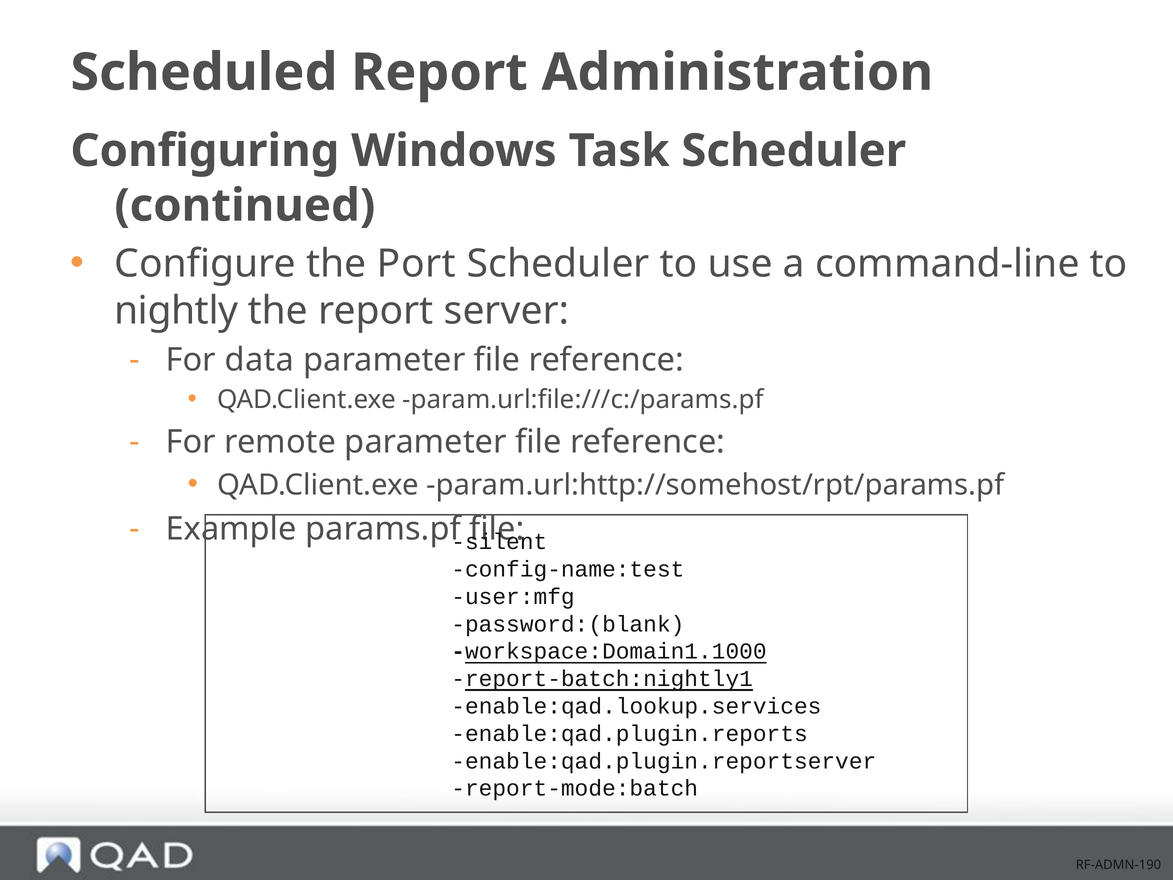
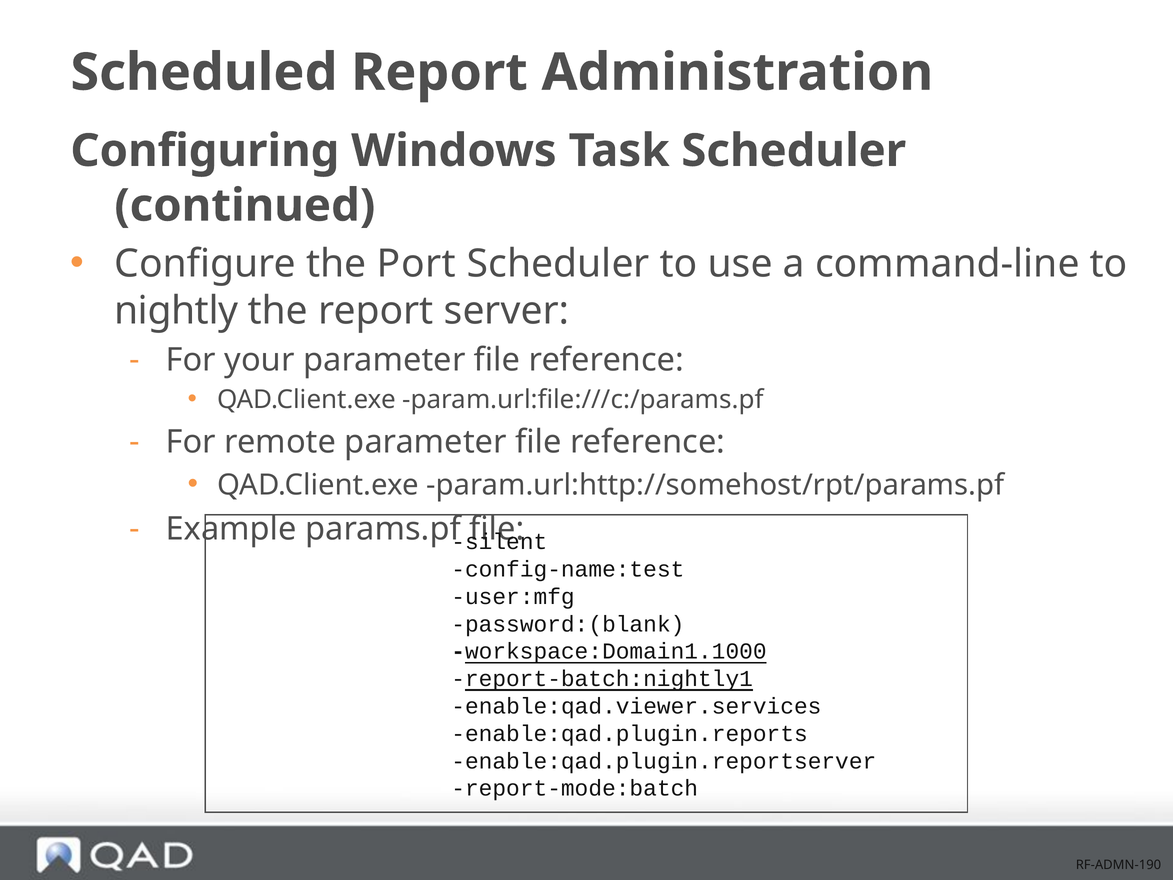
data: data -> your
enable:qad.lookup.services: enable:qad.lookup.services -> enable:qad.viewer.services
